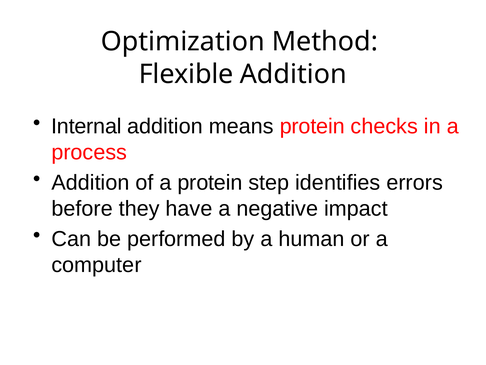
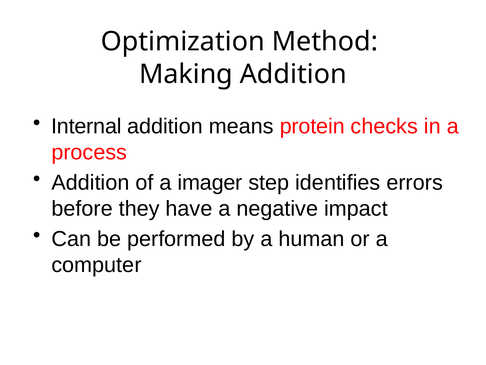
Flexible: Flexible -> Making
a protein: protein -> imager
